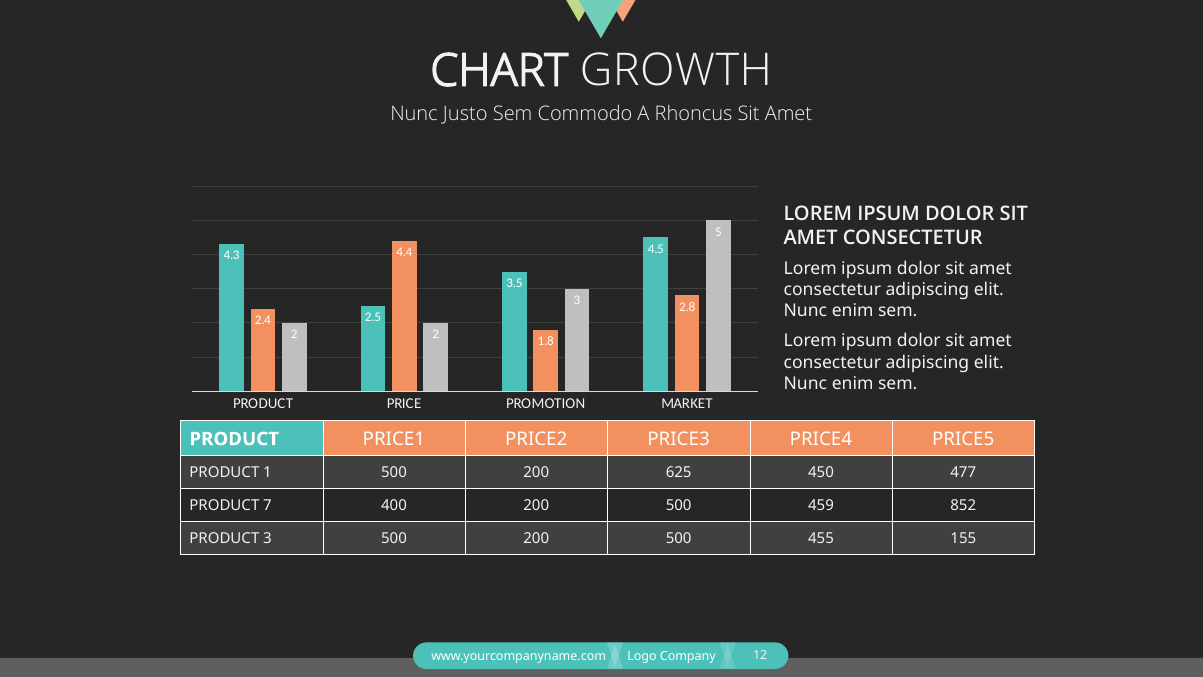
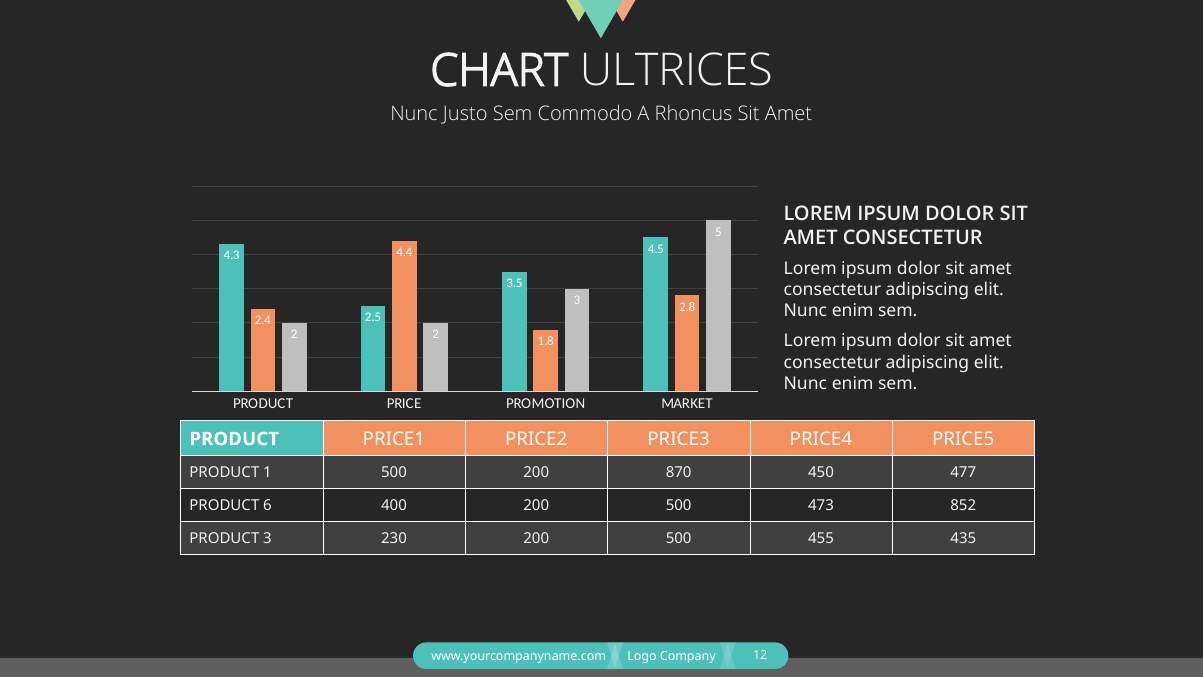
GROWTH: GROWTH -> ULTRICES
625: 625 -> 870
7: 7 -> 6
459: 459 -> 473
3 500: 500 -> 230
155: 155 -> 435
